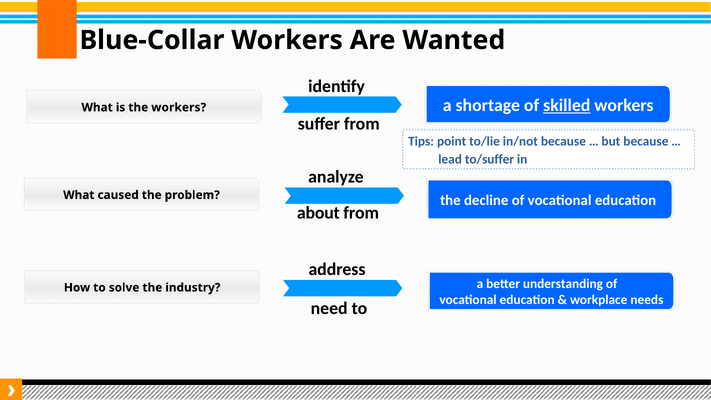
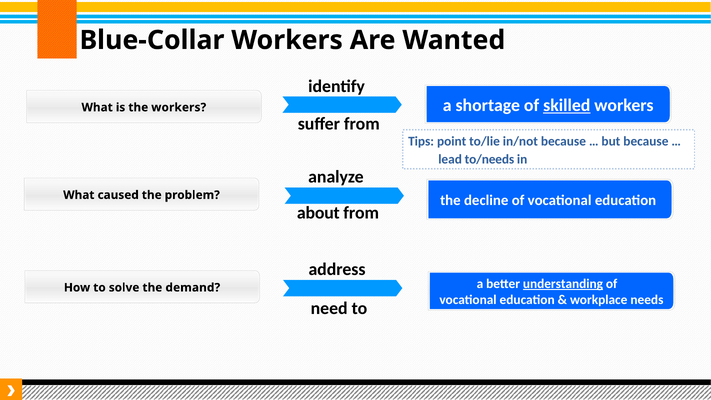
to/suffer: to/suffer -> to/needs
understanding underline: none -> present
industry: industry -> demand
